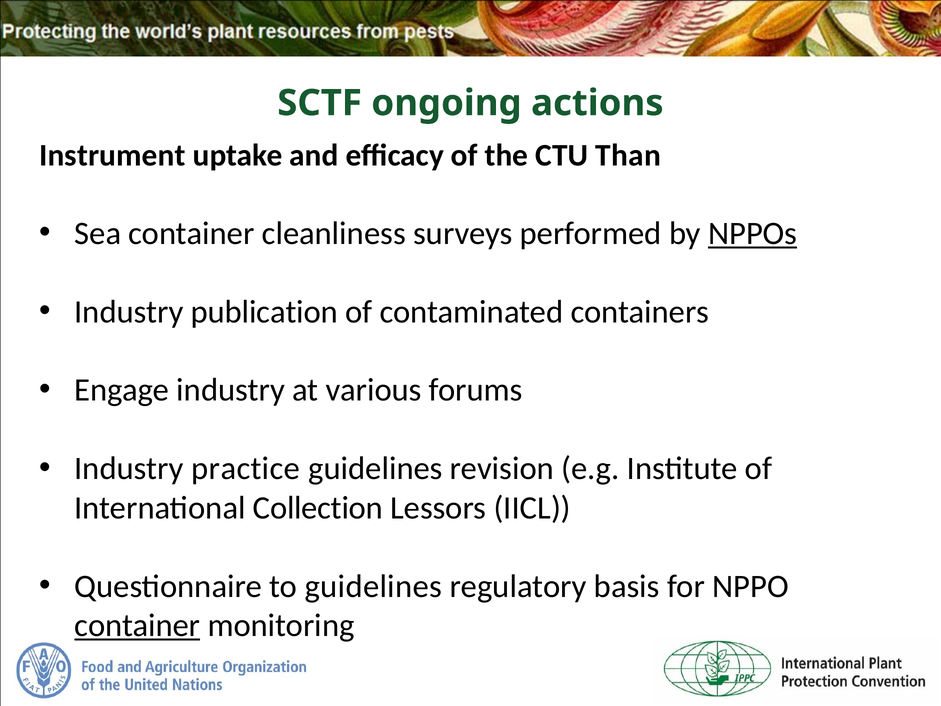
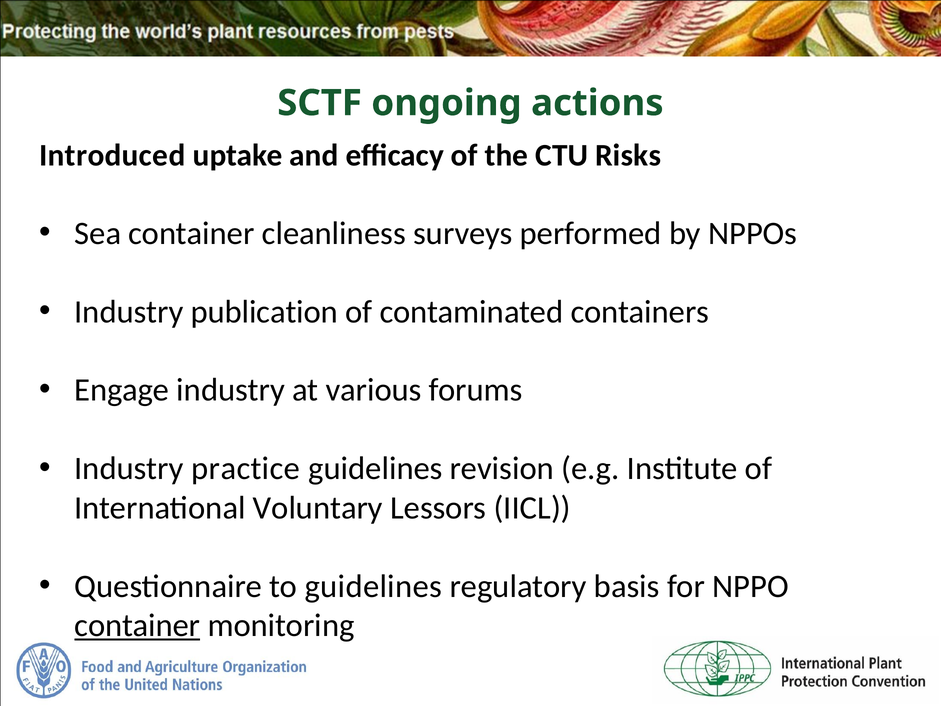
Instrument: Instrument -> Introduced
Than: Than -> Risks
NPPOs underline: present -> none
Collection: Collection -> Voluntary
